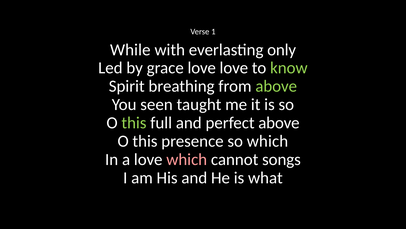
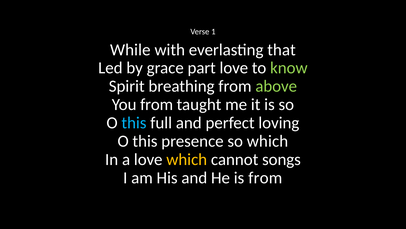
only: only -> that
grace love: love -> part
You seen: seen -> from
this at (134, 123) colour: light green -> light blue
perfect above: above -> loving
which at (187, 159) colour: pink -> yellow
is what: what -> from
